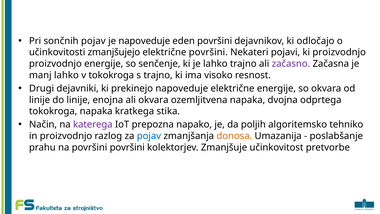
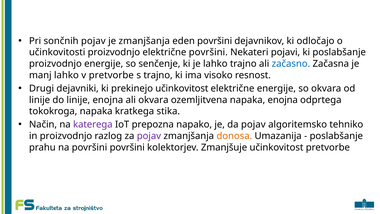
je napoveduje: napoveduje -> zmanjšanja
učinkovitosti zmanjšujejo: zmanjšujejo -> proizvodnjo
ki proizvodnjo: proizvodnjo -> poslabšanje
začasno colour: purple -> blue
v tokokroga: tokokroga -> pretvorbe
prekinejo napoveduje: napoveduje -> učinkovitost
napaka dvojna: dvojna -> enojna
da poljih: poljih -> pojav
pojav at (149, 136) colour: blue -> purple
